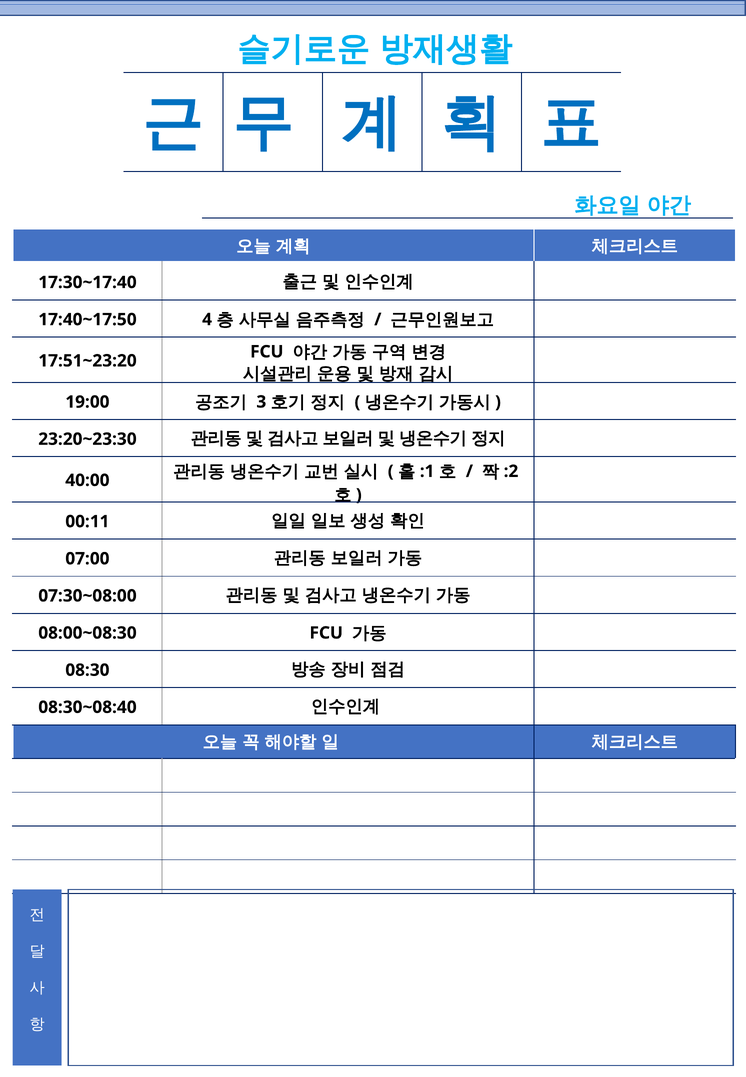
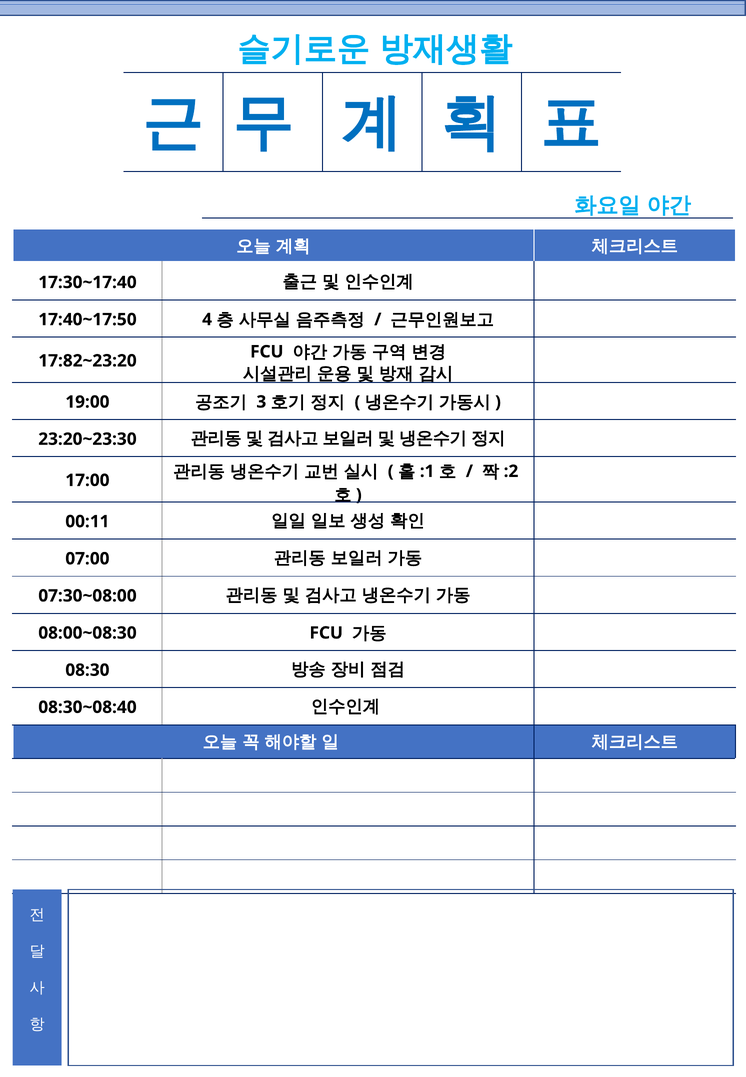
17:51~23:20: 17:51~23:20 -> 17:82~23:20
40:00: 40:00 -> 17:00
